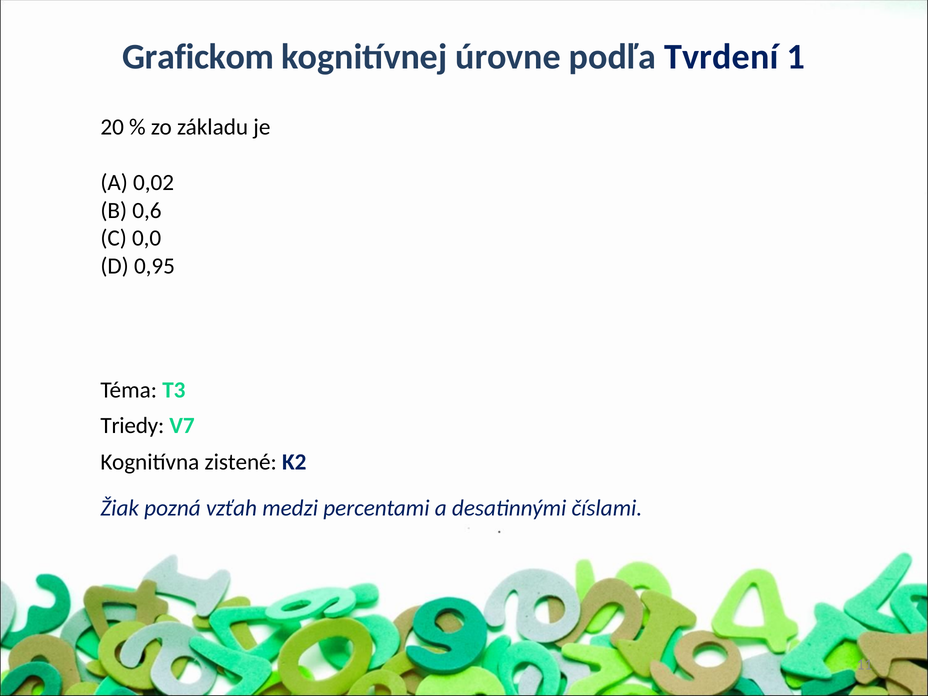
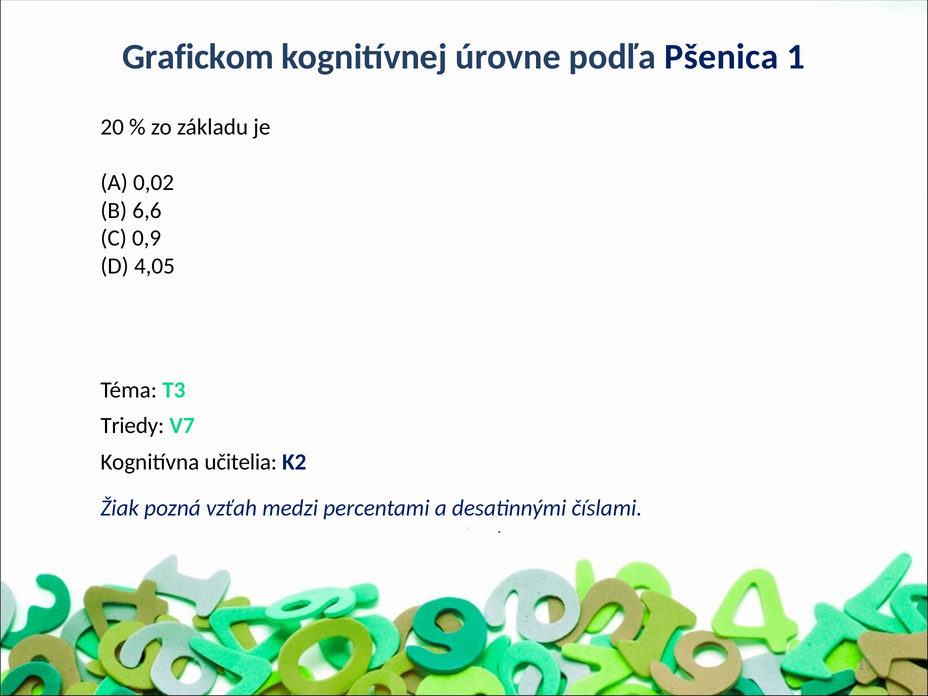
Tvrdení: Tvrdení -> Pšenica
0,6: 0,6 -> 6,6
0,0: 0,0 -> 0,9
0,95: 0,95 -> 4,05
zistené: zistené -> učitelia
